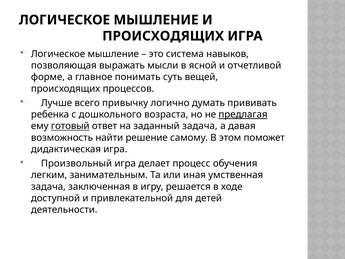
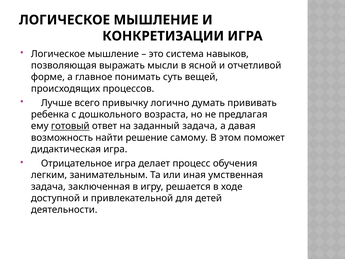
ПРОИСХОДЯЩИХ at (163, 36): ПРОИСХОДЯЩИХ -> КОНКРЕТИЗАЦИИ
предлагая underline: present -> none
Произвольный: Произвольный -> Отрицательное
